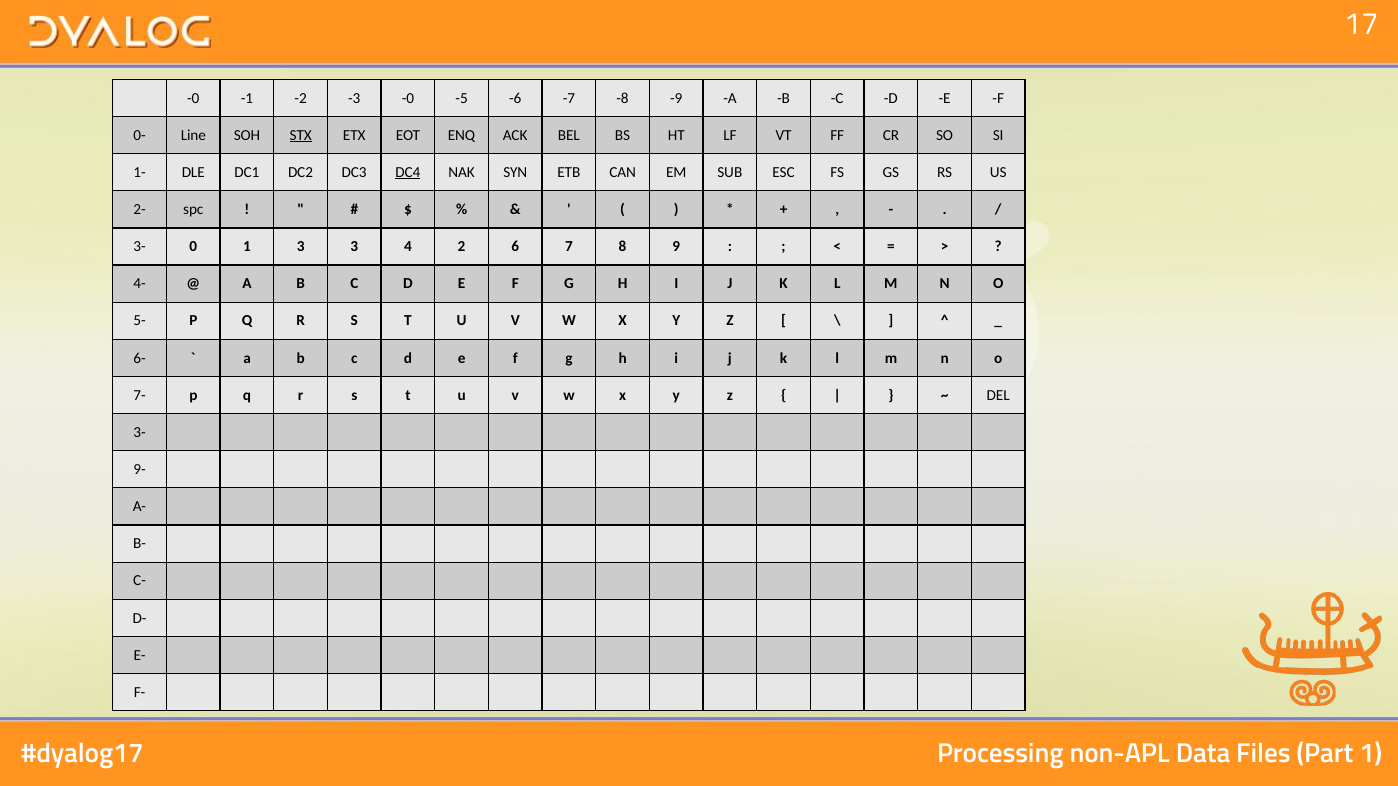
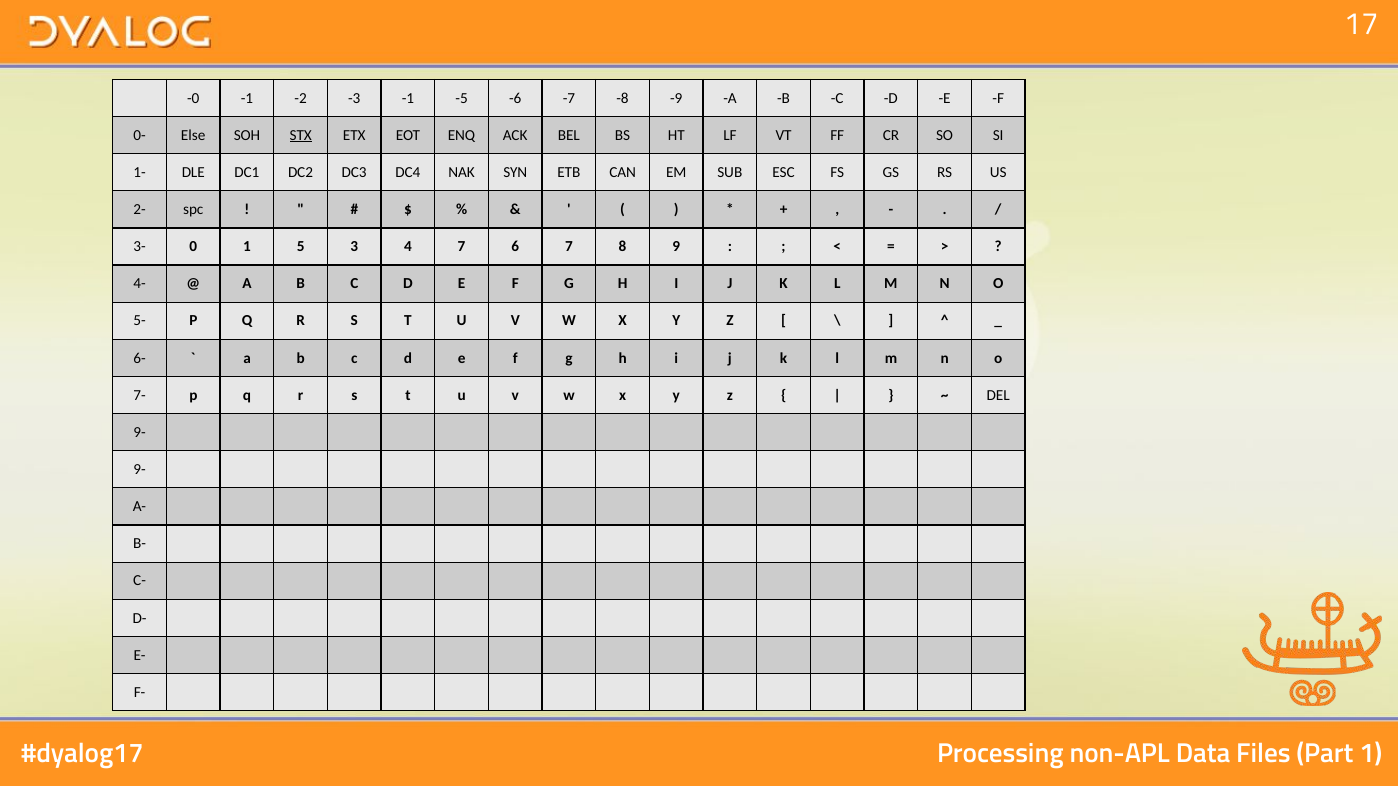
-3 -0: -0 -> -1
Line: Line -> Else
DC4 underline: present -> none
1 3: 3 -> 5
4 2: 2 -> 7
3- at (140, 433): 3- -> 9-
